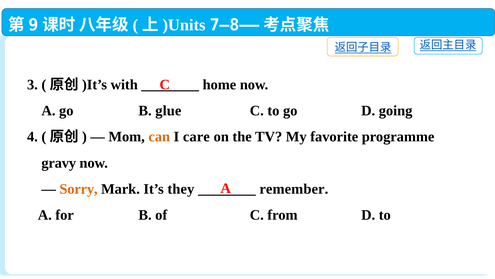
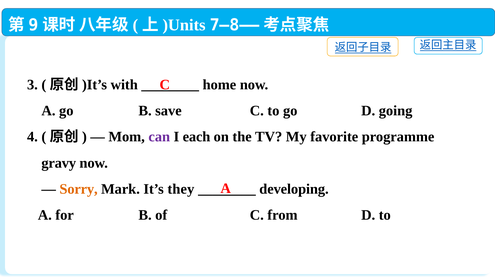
glue: glue -> save
can colour: orange -> purple
care: care -> each
remember: remember -> developing
